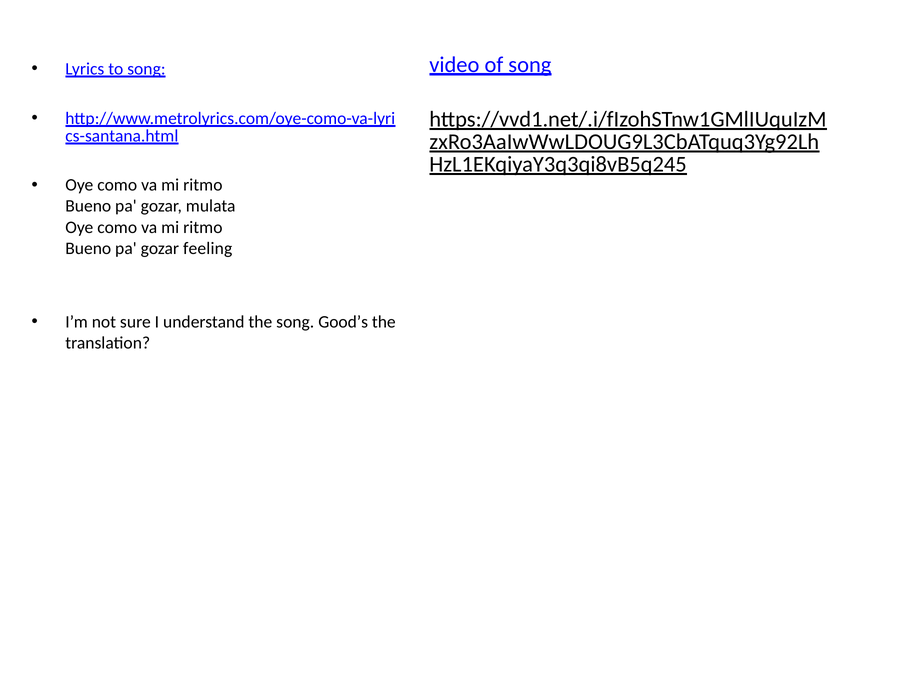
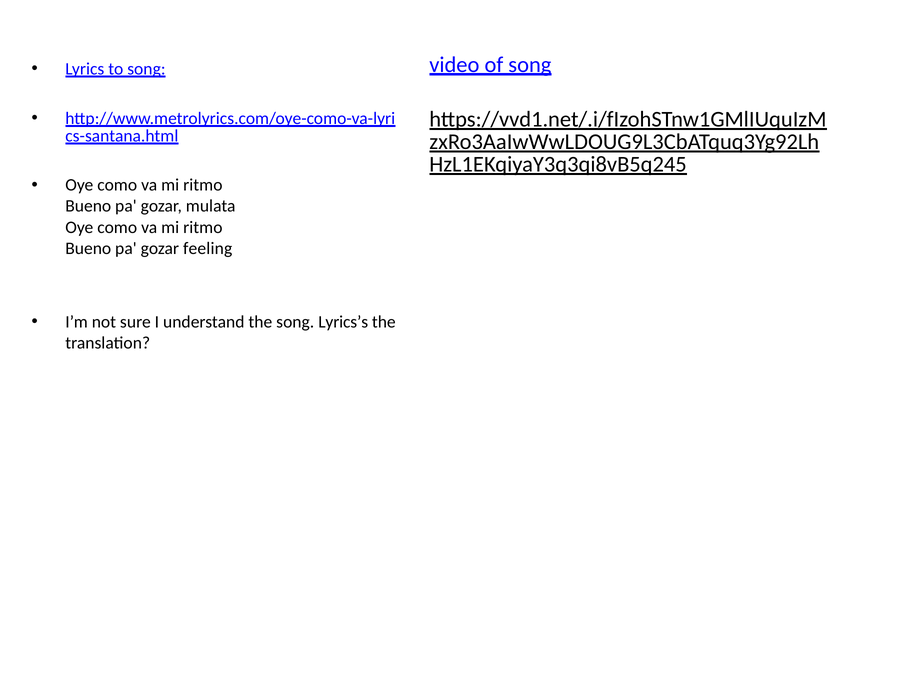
Good’s: Good’s -> Lyrics’s
